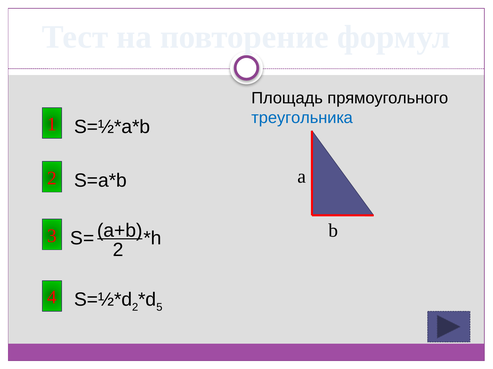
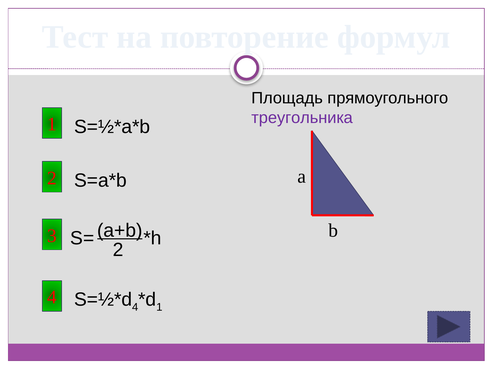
треугольника colour: blue -> purple
2 at (135, 308): 2 -> 4
5 at (159, 308): 5 -> 1
